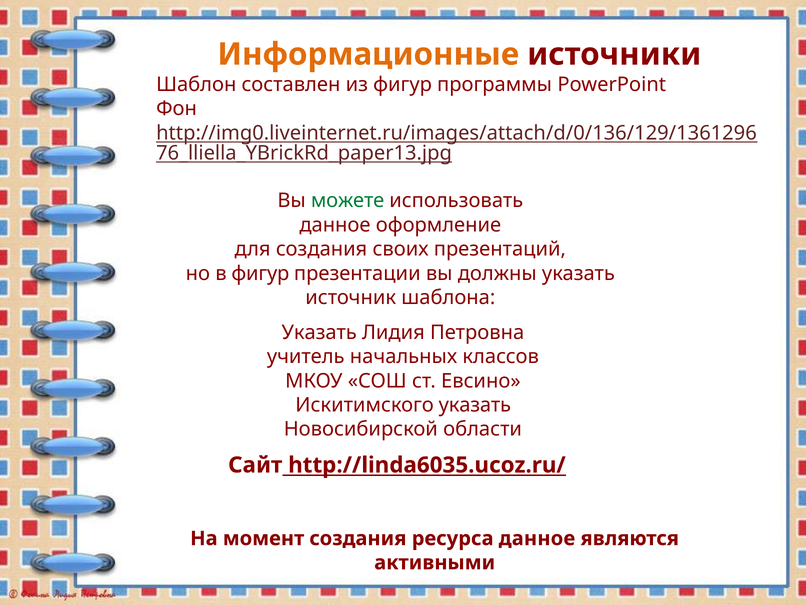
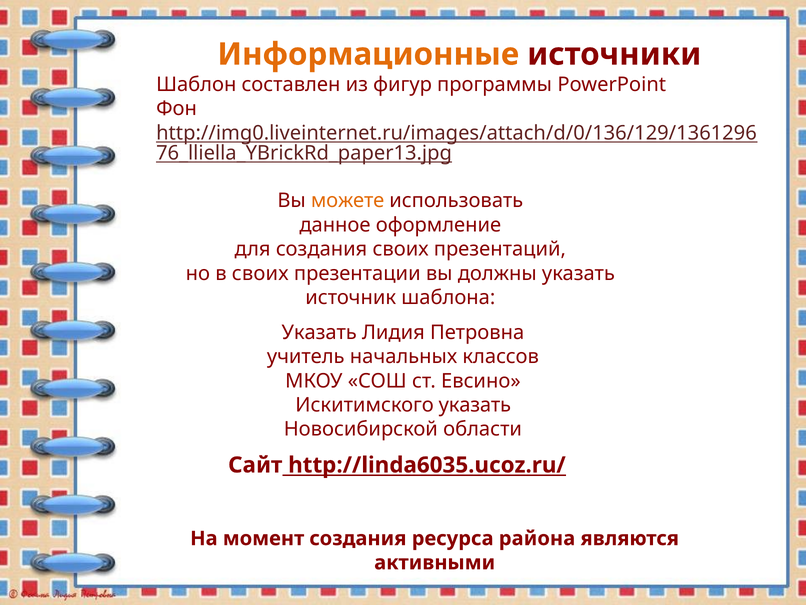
можете colour: green -> orange
в фигур: фигур -> своих
ресурса данное: данное -> района
